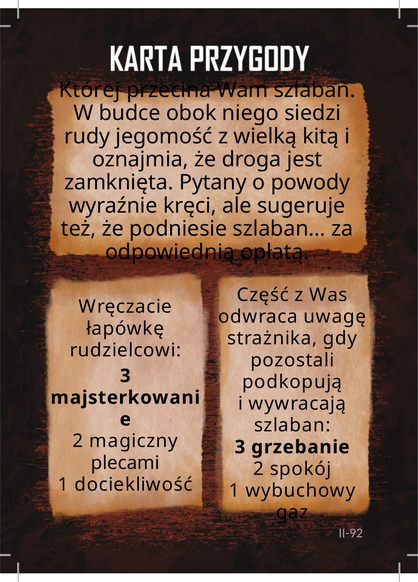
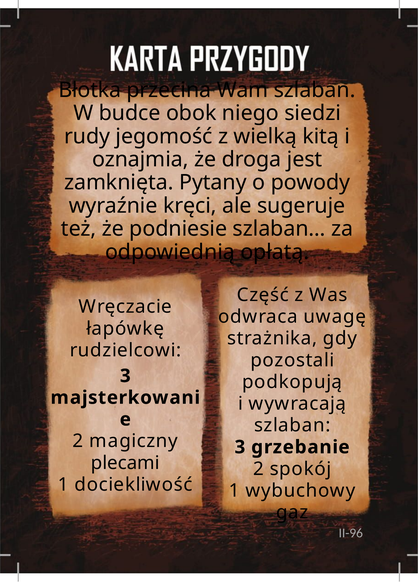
Której: Której -> Błotka
II-92: II-92 -> II-96
